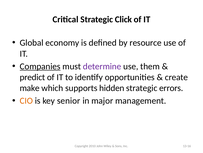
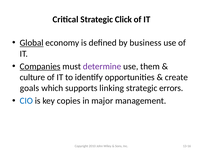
Global underline: none -> present
resource: resource -> business
predict: predict -> culture
make: make -> goals
hidden: hidden -> linking
CIO colour: orange -> blue
senior: senior -> copies
